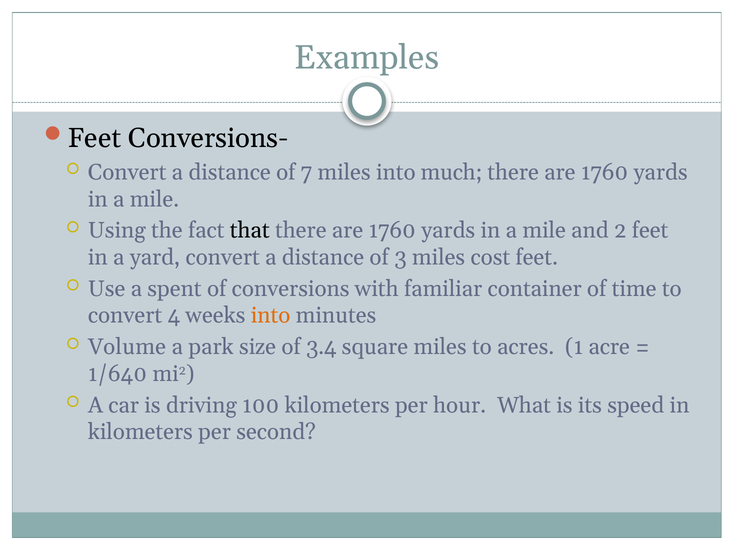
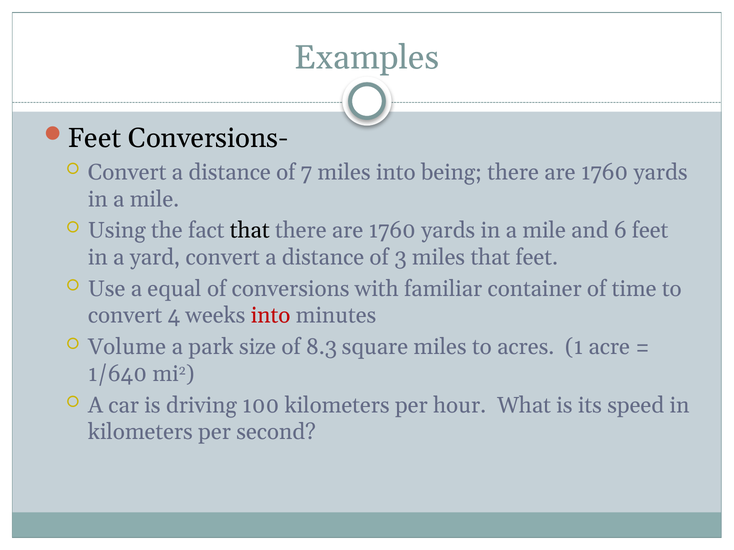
much: much -> being
2: 2 -> 6
miles cost: cost -> that
spent: spent -> equal
into at (271, 316) colour: orange -> red
3.4: 3.4 -> 8.3
